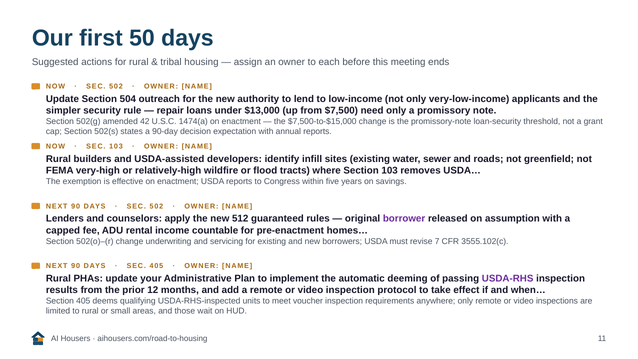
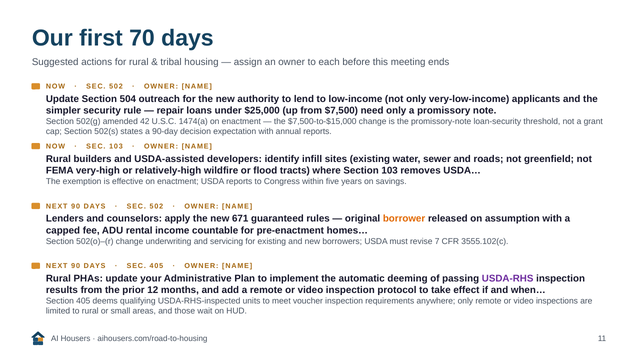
50: 50 -> 70
$13,000: $13,000 -> $25,000
512: 512 -> 671
borrower colour: purple -> orange
